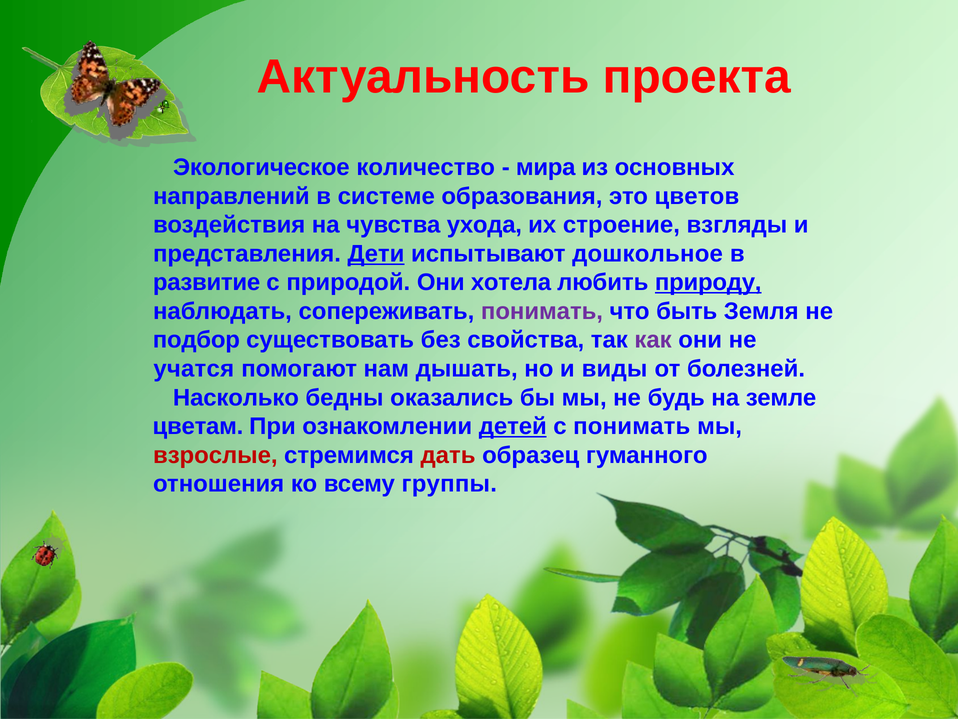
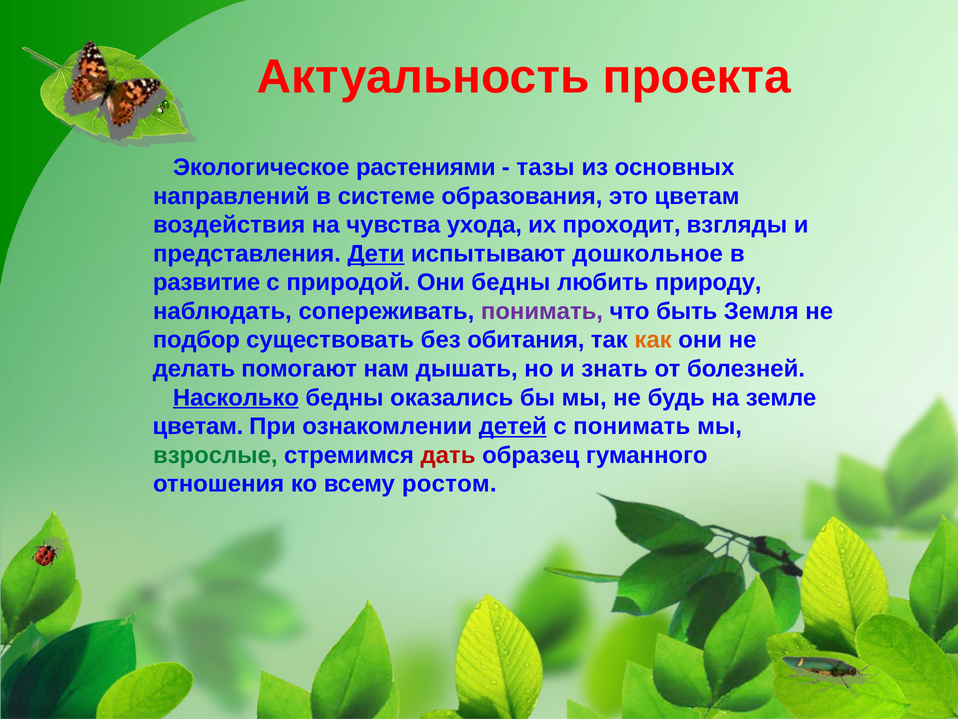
количество: количество -> растениями
мира: мира -> тазы
это цветов: цветов -> цветам
строение: строение -> проходит
Они хотела: хотела -> бедны
природу underline: present -> none
свойства: свойства -> обитания
как colour: purple -> orange
учатся: учатся -> делать
виды: виды -> знать
Насколько underline: none -> present
взрослые colour: red -> green
группы: группы -> ростом
